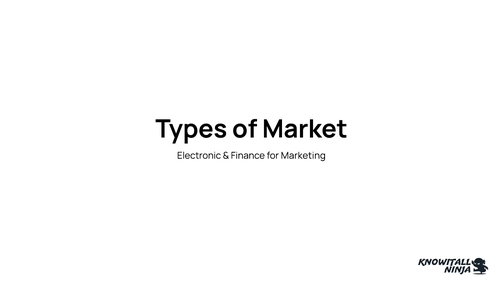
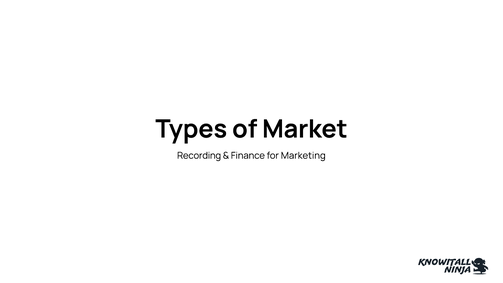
Electronic: Electronic -> Recording
